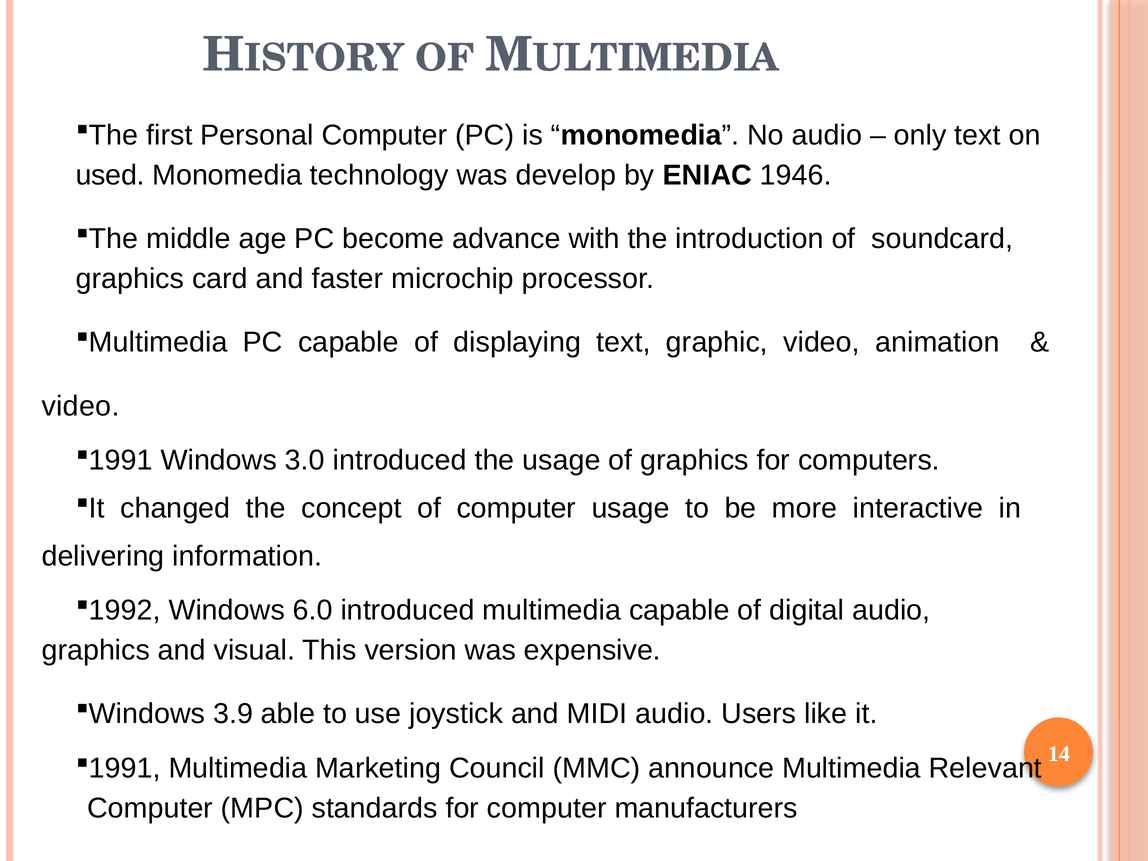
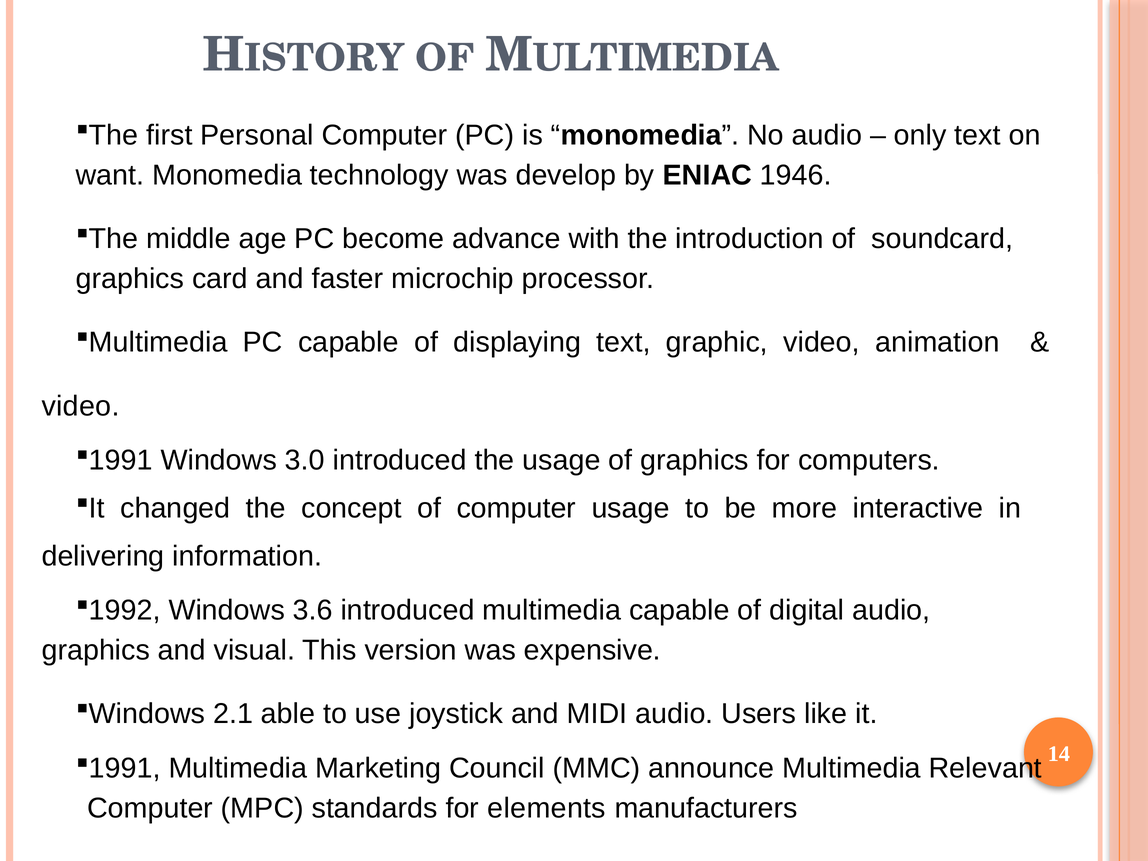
used: used -> want
6.0: 6.0 -> 3.6
3.9: 3.9 -> 2.1
for computer: computer -> elements
